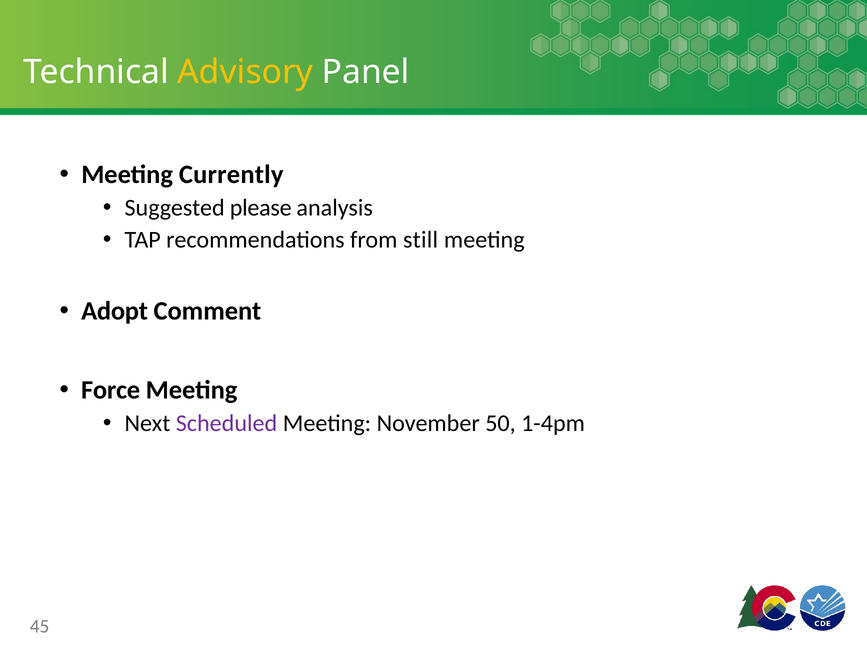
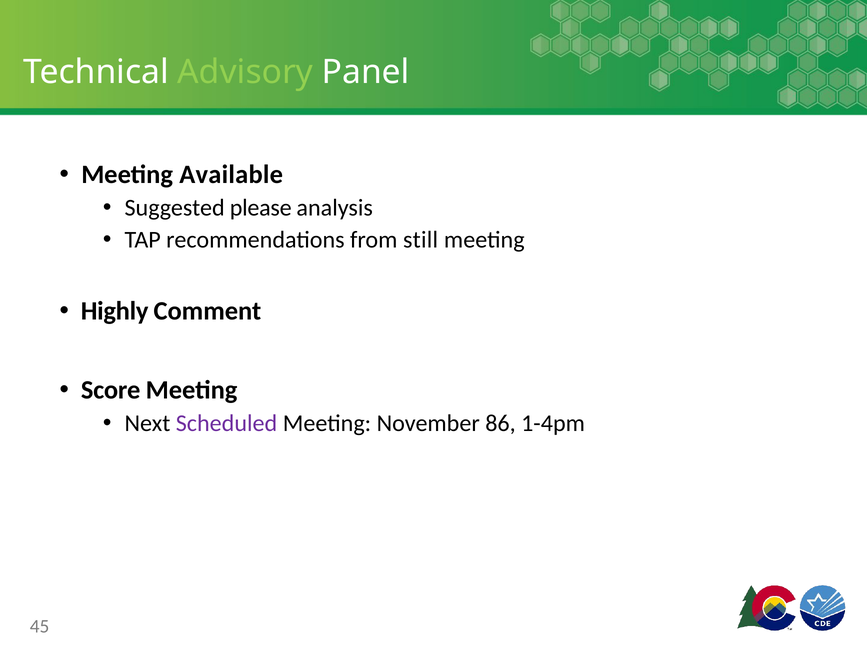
Advisory colour: yellow -> light green
Currently: Currently -> Available
Adopt: Adopt -> Highly
Force: Force -> Score
50: 50 -> 86
